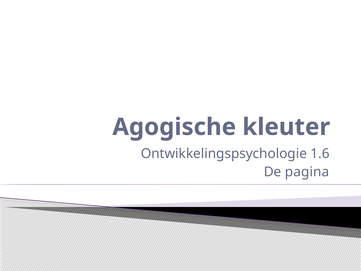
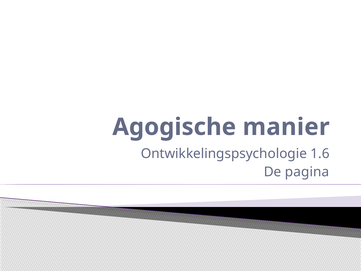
kleuter: kleuter -> manier
